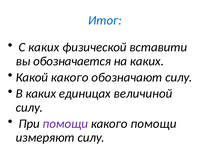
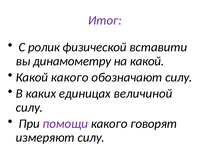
Итог colour: blue -> purple
С каких: каких -> ролик
обозначается: обозначается -> динамометру
на каких: каких -> какой
какого помощи: помощи -> говорят
